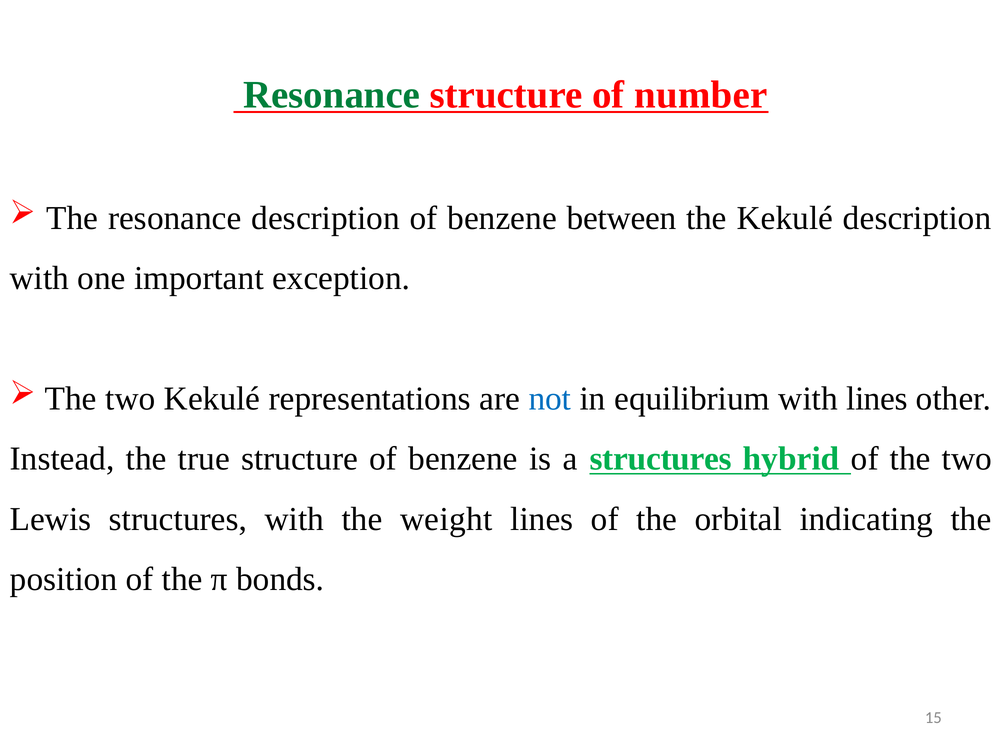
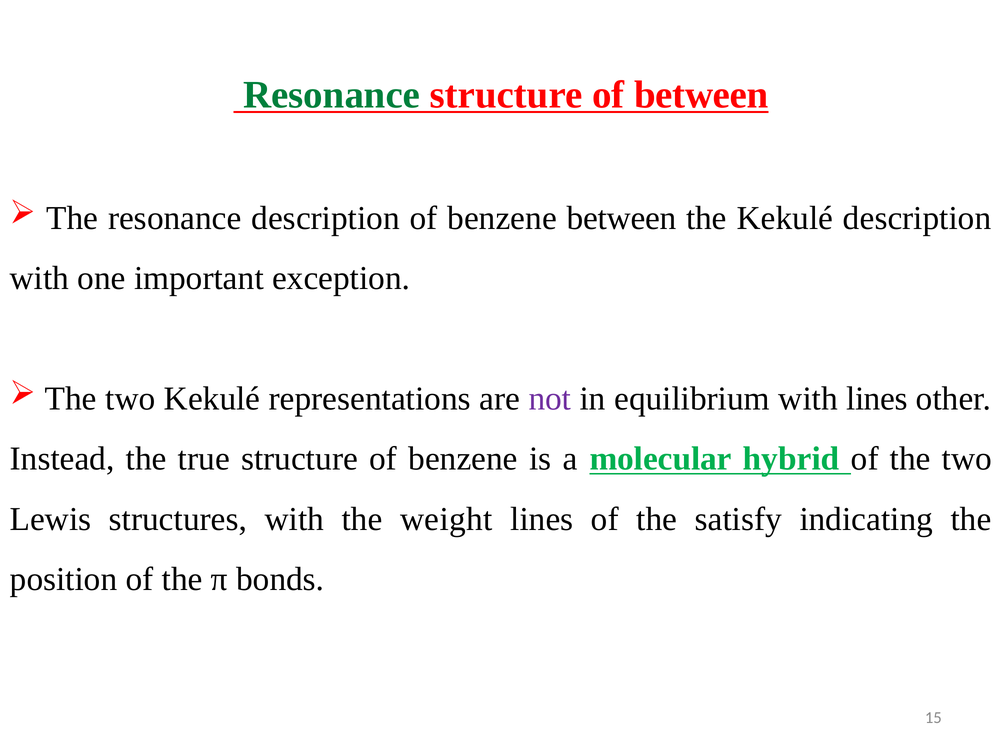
of number: number -> between
not colour: blue -> purple
a structures: structures -> molecular
orbital: orbital -> satisfy
